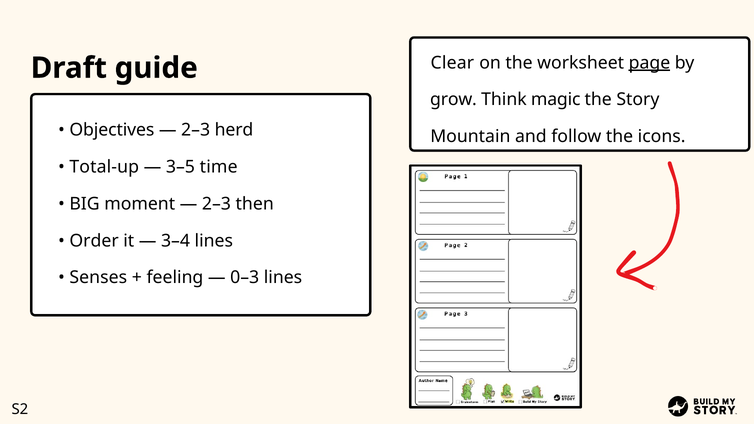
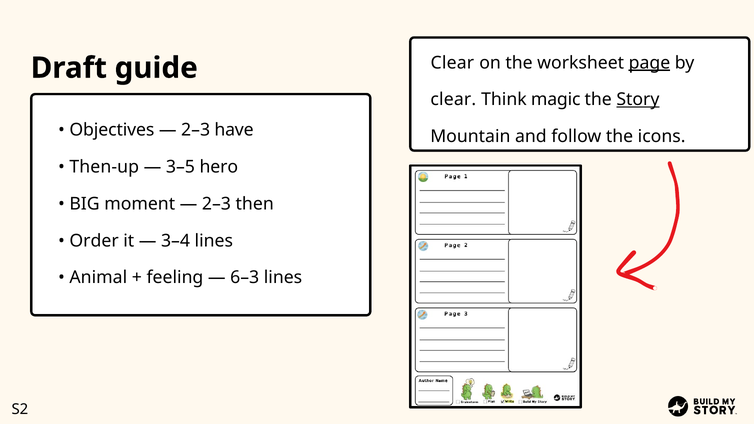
grow at (453, 100): grow -> clear
Story underline: none -> present
herd: herd -> have
Total-up: Total-up -> Then-up
time: time -> hero
Senses: Senses -> Animal
0–3: 0–3 -> 6–3
